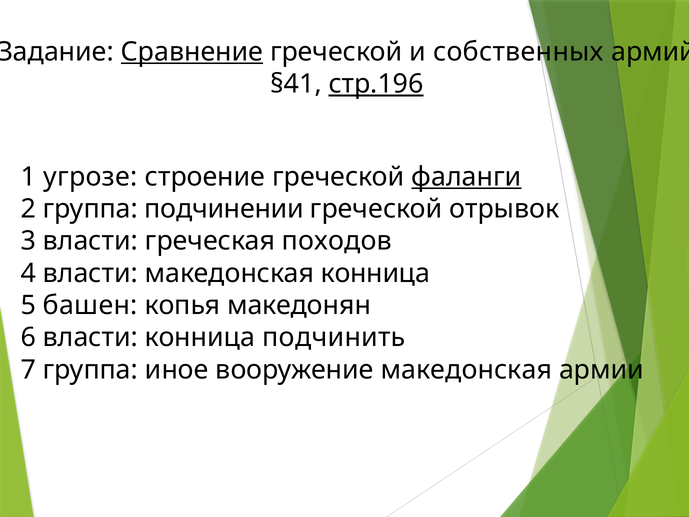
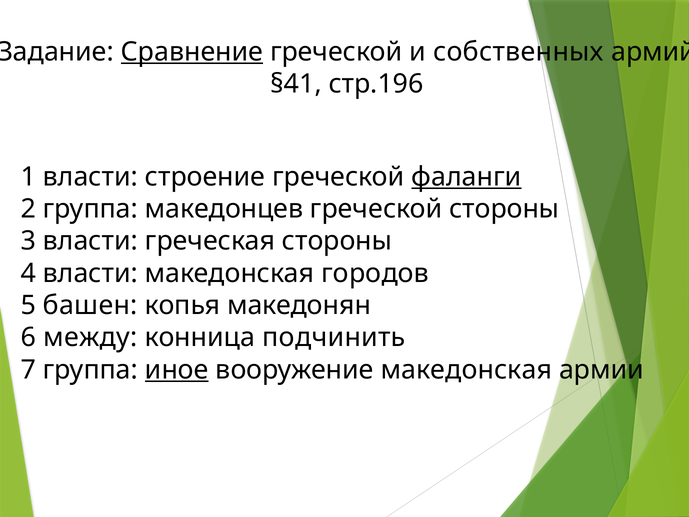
стр.196 underline: present -> none
1 угрозе: угрозе -> власти
подчинении: подчинении -> македонцев
греческой отрывок: отрывок -> стороны
греческая походов: походов -> стороны
македонская конница: конница -> городов
6 власти: власти -> между
иное underline: none -> present
